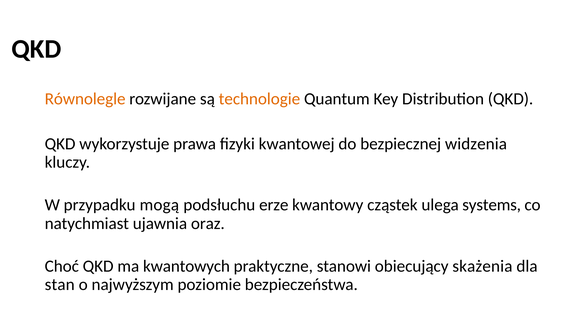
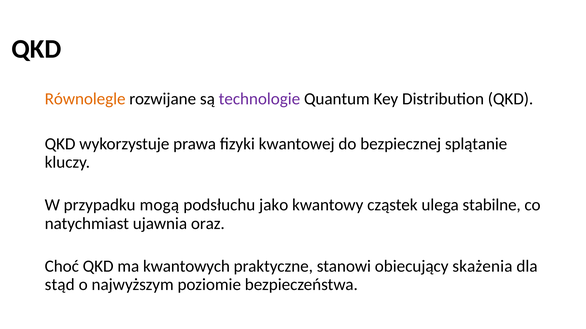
technologie colour: orange -> purple
widzenia: widzenia -> splątanie
erze: erze -> jako
systems: systems -> stabilne
stan: stan -> stąd
